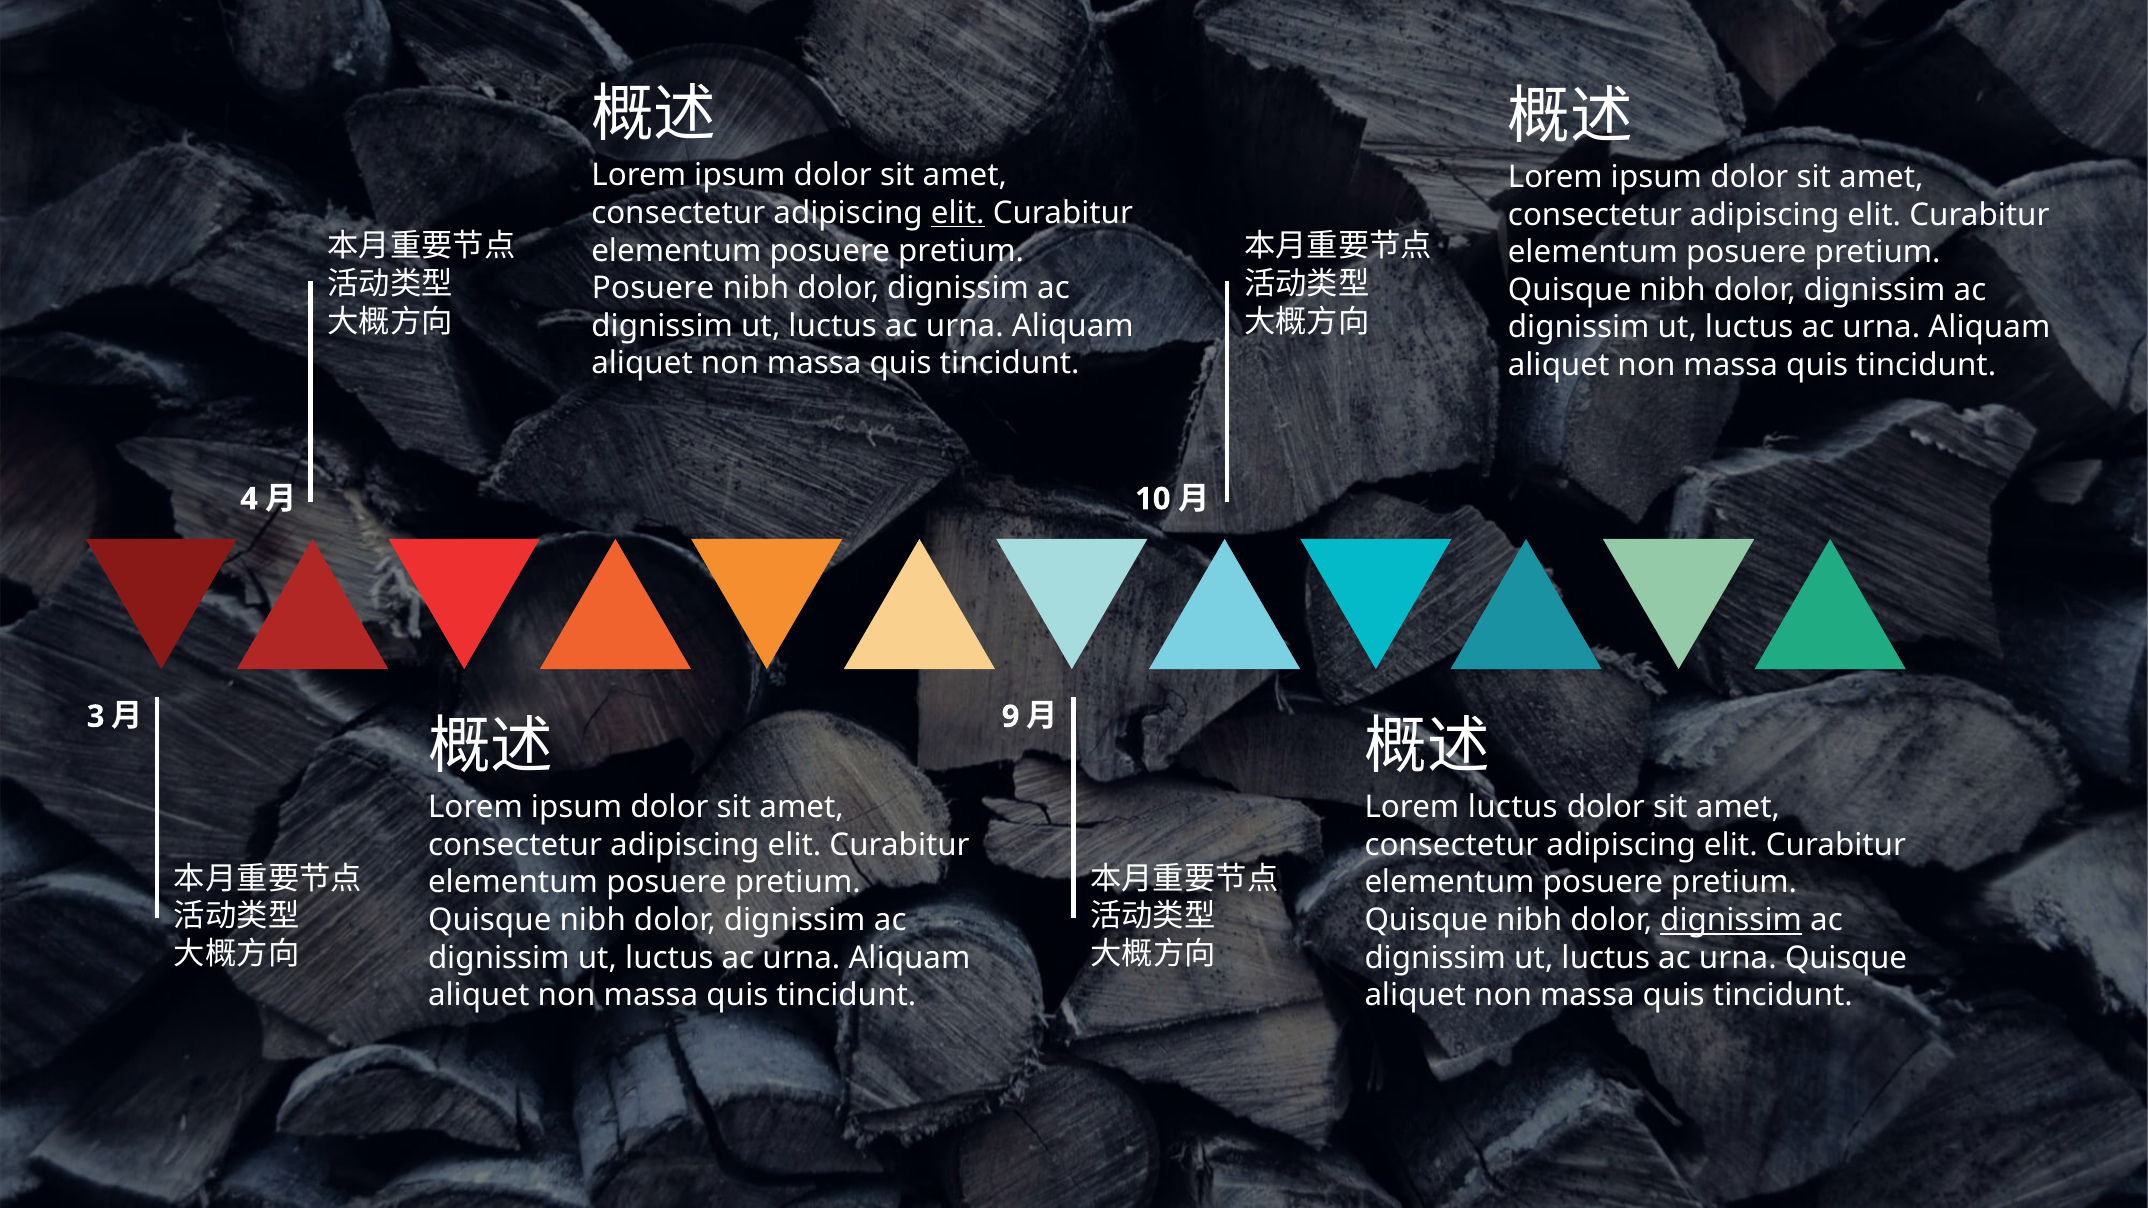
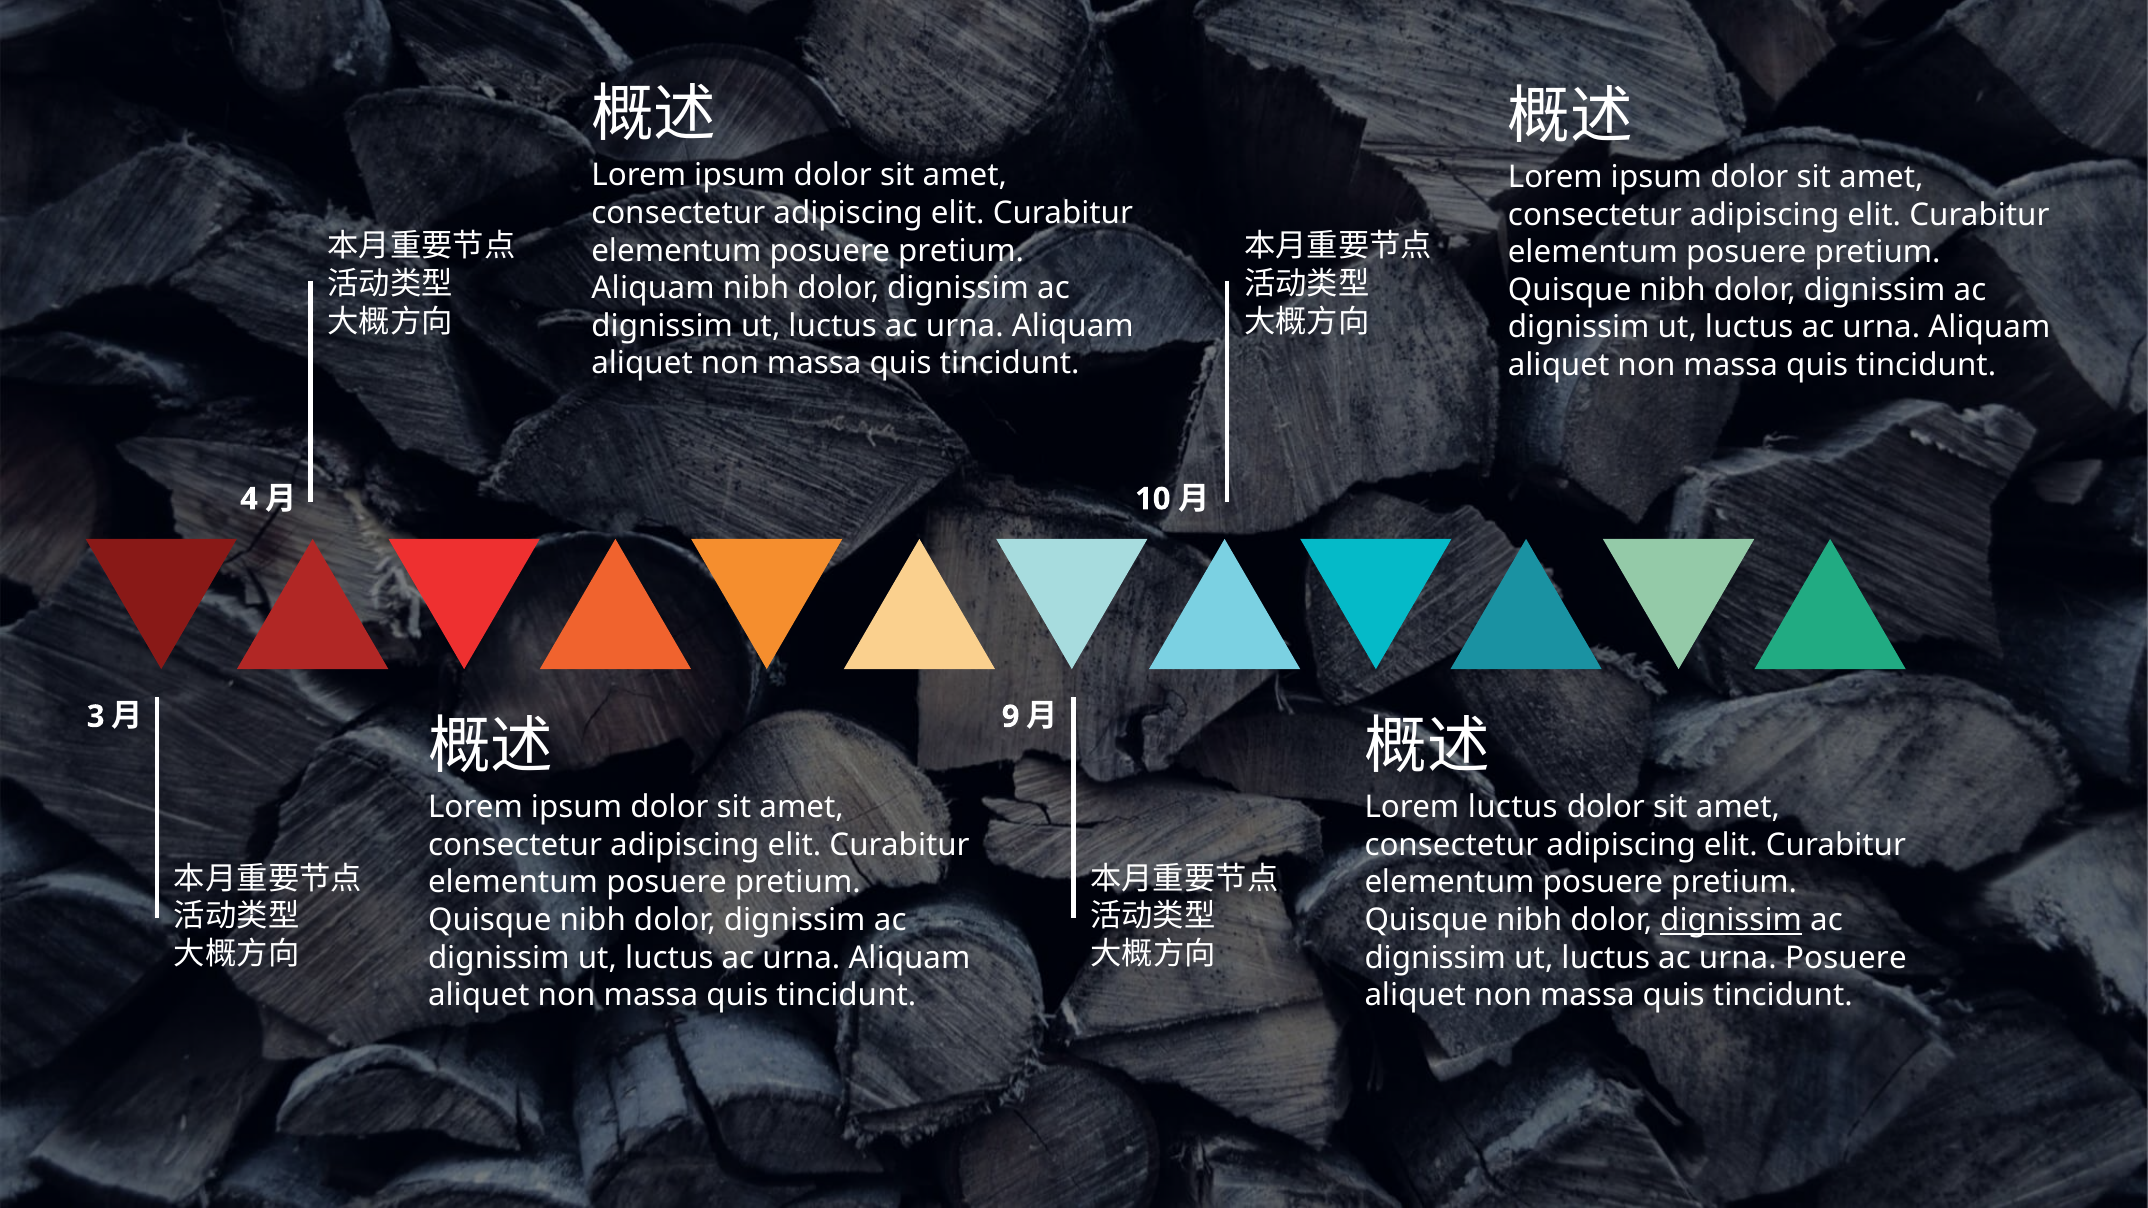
elit at (958, 213) underline: present -> none
Posuere at (653, 288): Posuere -> Aliquam
urna Quisque: Quisque -> Posuere
